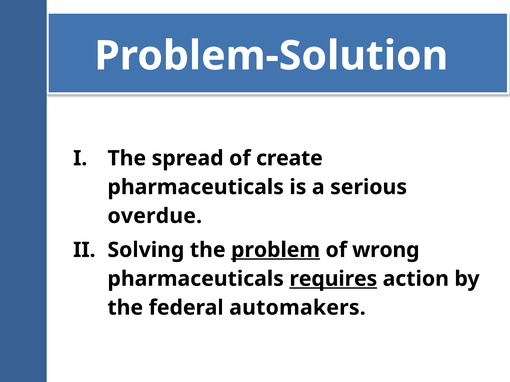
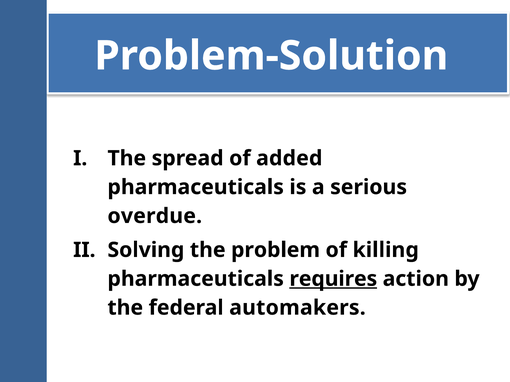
create: create -> added
problem underline: present -> none
wrong: wrong -> killing
